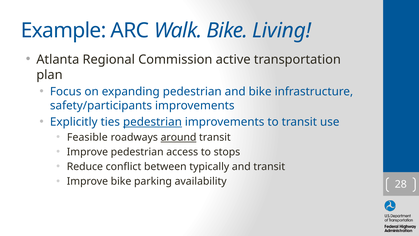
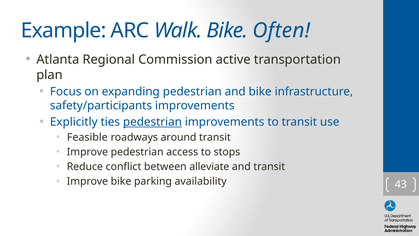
Living: Living -> Often
around underline: present -> none
typically: typically -> alleviate
28: 28 -> 43
